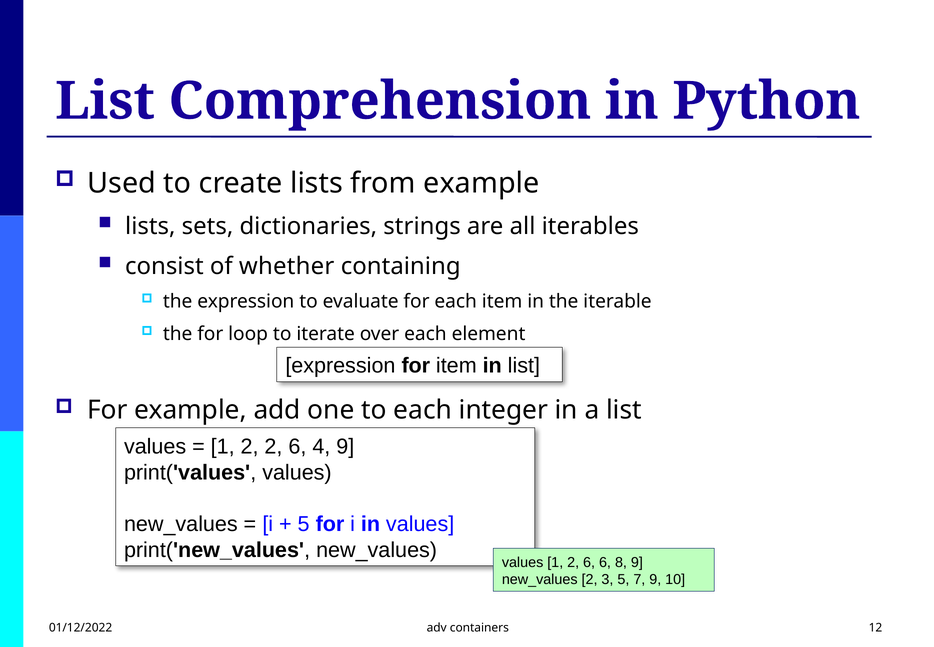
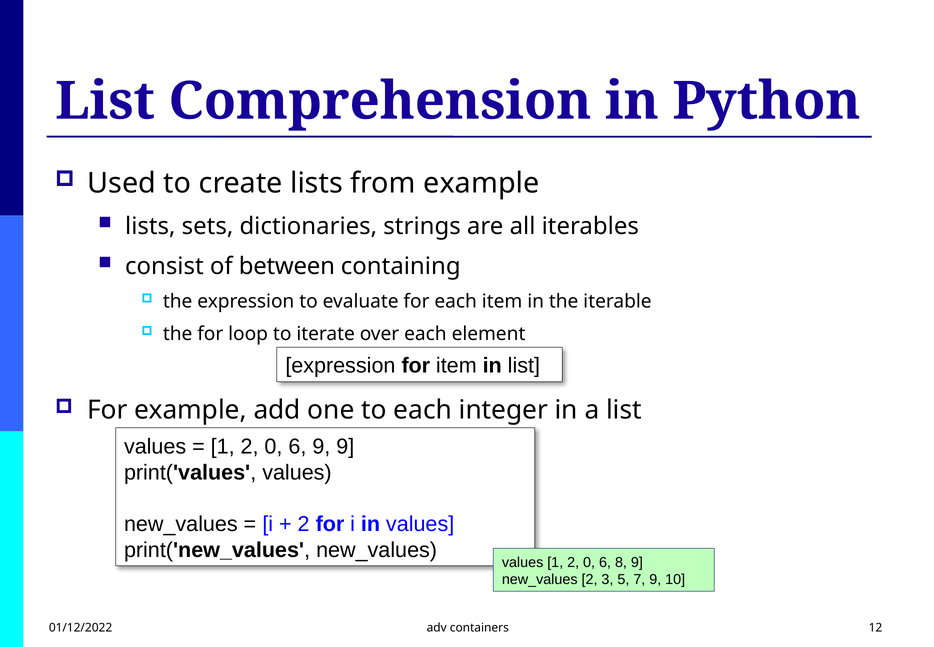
whether: whether -> between
2 at (273, 446): 2 -> 0
6 4: 4 -> 9
5 at (304, 524): 5 -> 2
values 1 2 6: 6 -> 0
